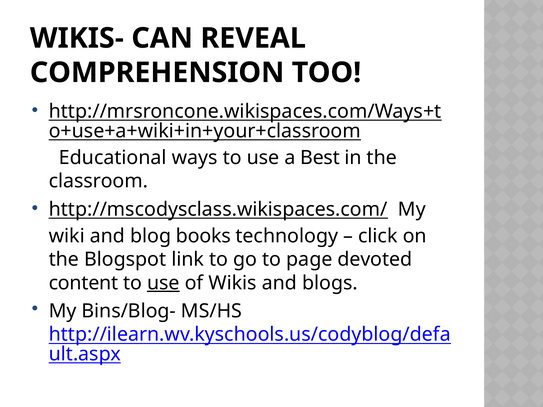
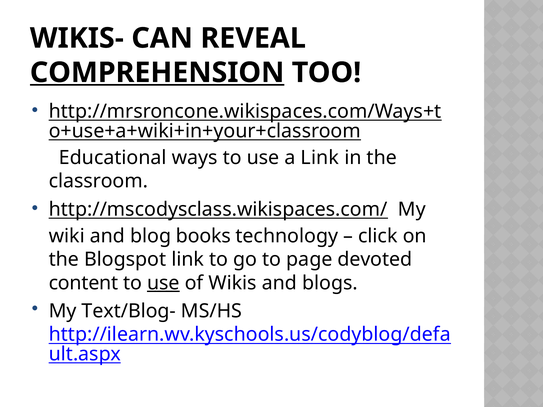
COMPREHENSION underline: none -> present
a Best: Best -> Link
Bins/Blog-: Bins/Blog- -> Text/Blog-
